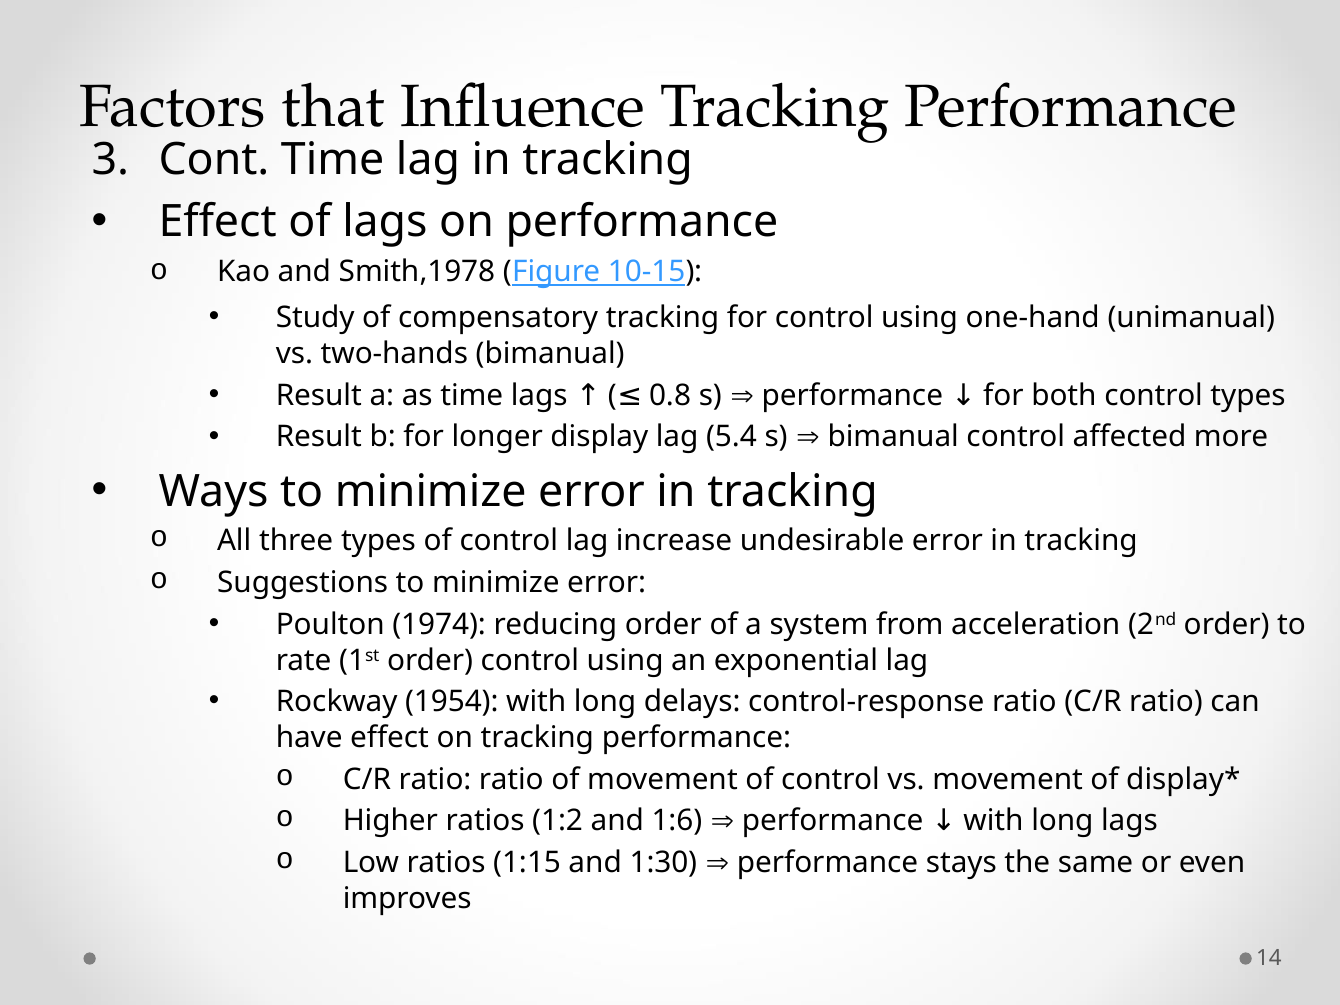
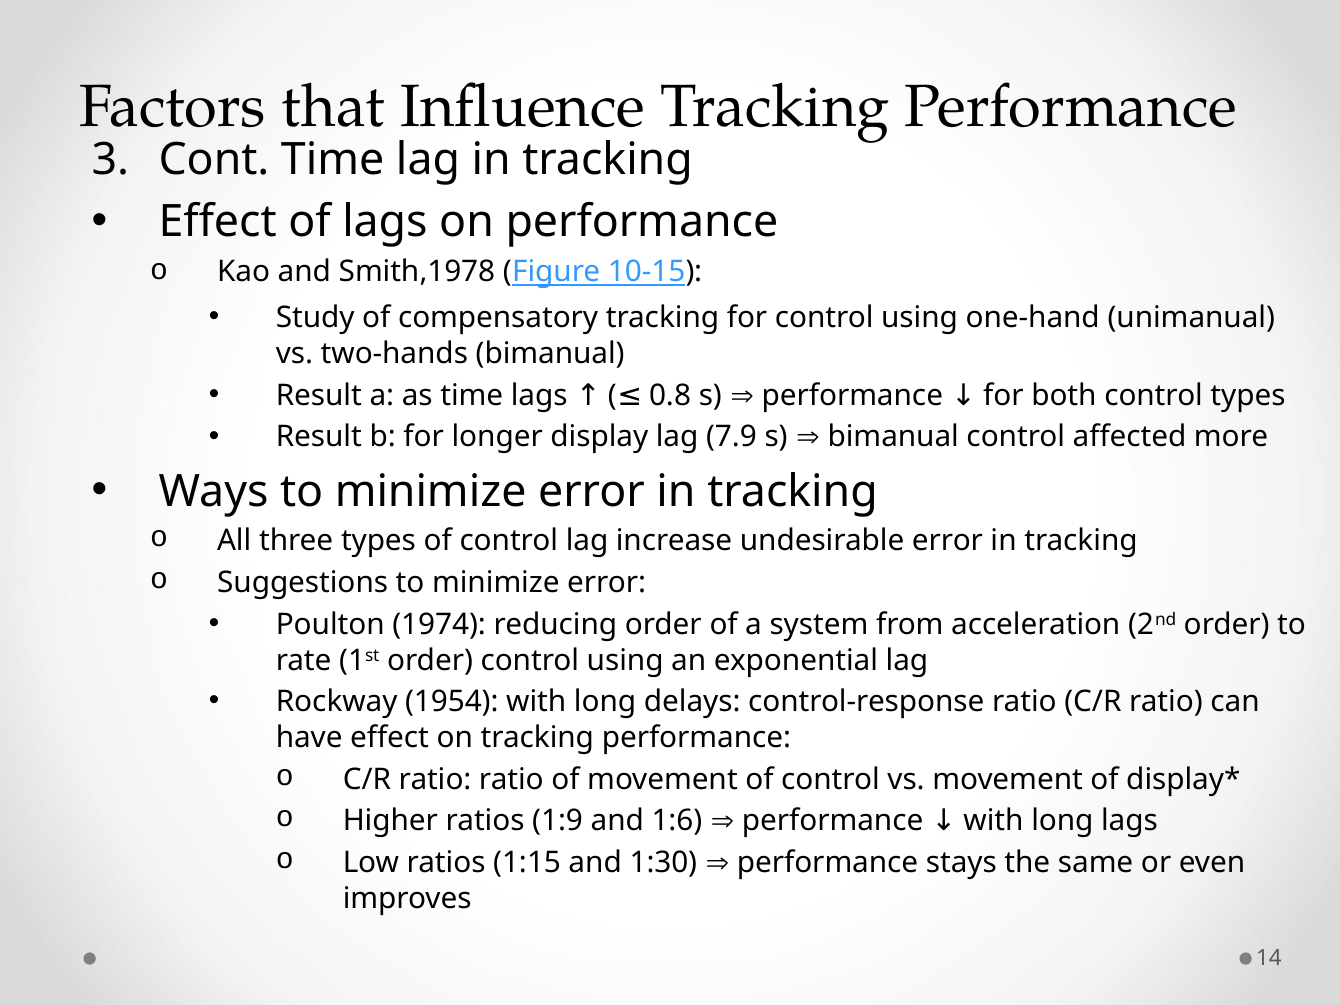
5.4: 5.4 -> 7.9
1:2: 1:2 -> 1:9
